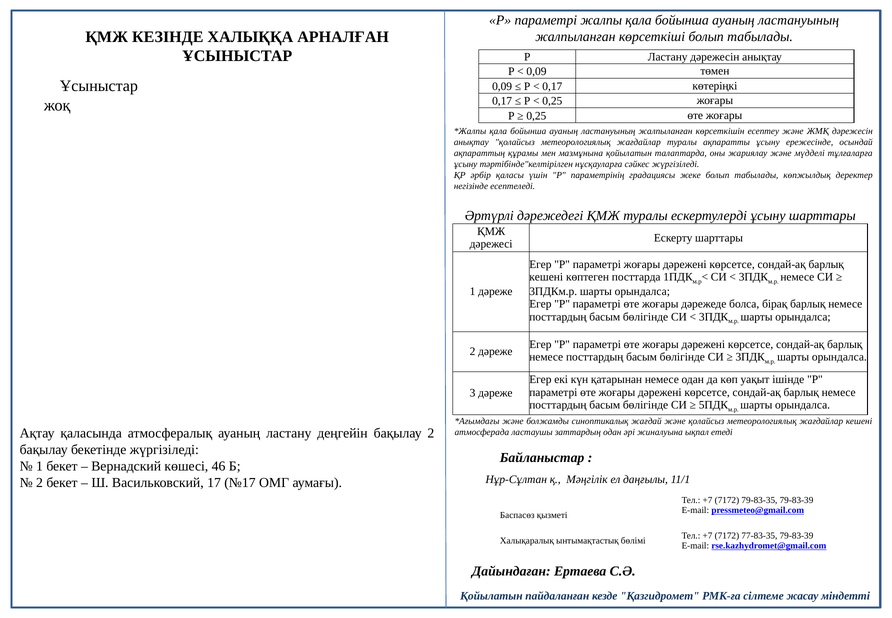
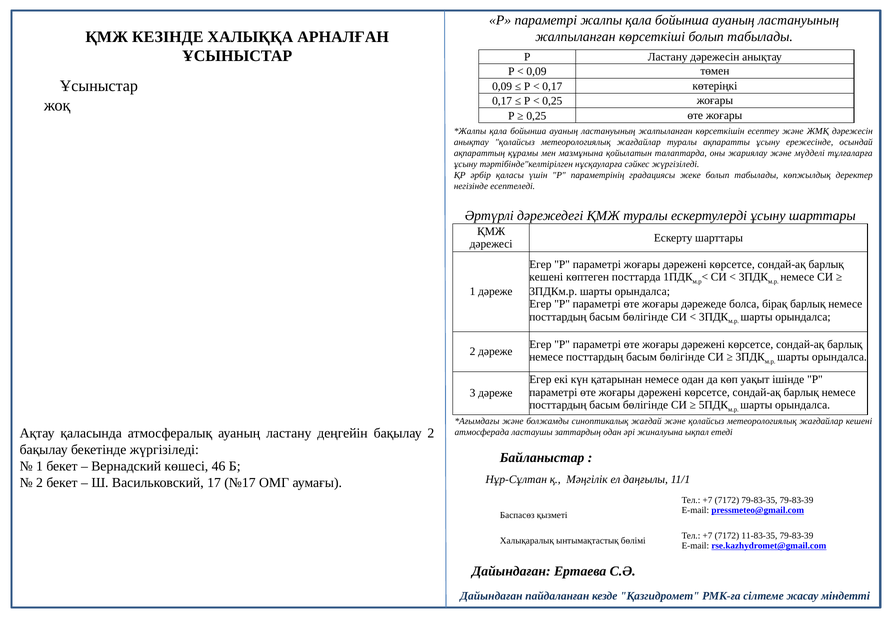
77-83-35: 77-83-35 -> 11-83-35
Қойылатын at (491, 596): Қойылатын -> Дайындаған
